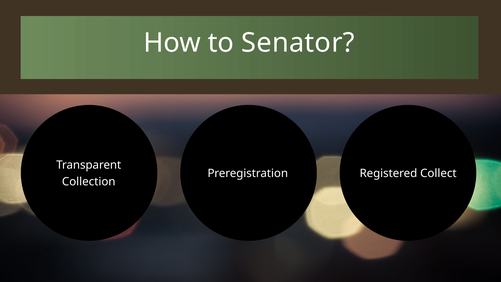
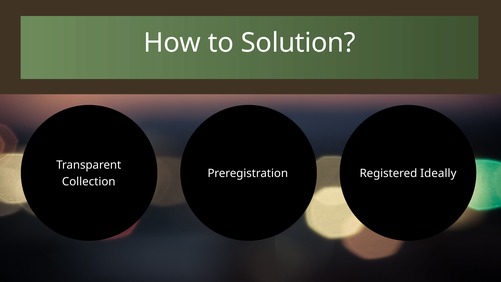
Senator: Senator -> Solution
Collect: Collect -> Ideally
